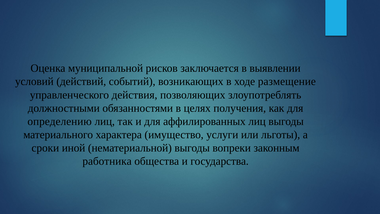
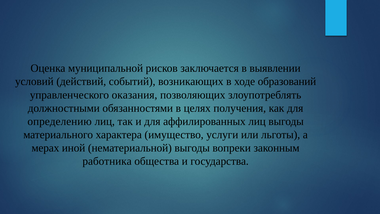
размещение: размещение -> образований
действия: действия -> оказания
сроки: сроки -> мерах
